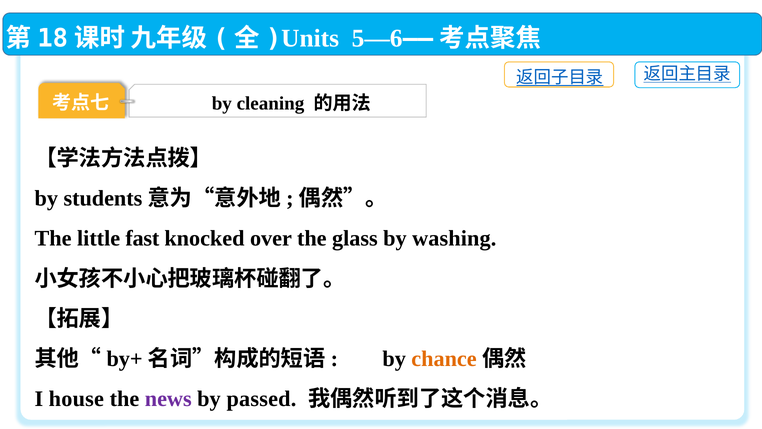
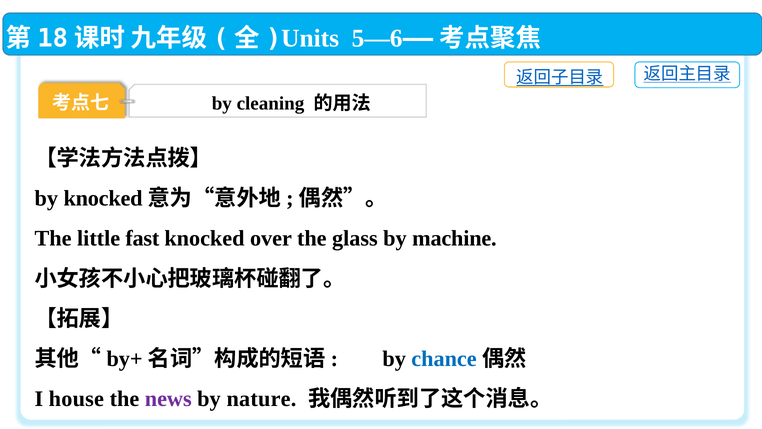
by students: students -> knocked
washing: washing -> machine
chance colour: orange -> blue
passed: passed -> nature
